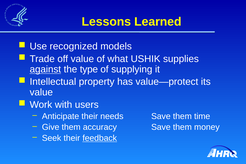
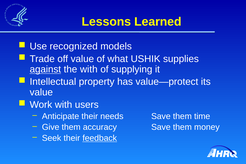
the type: type -> with
